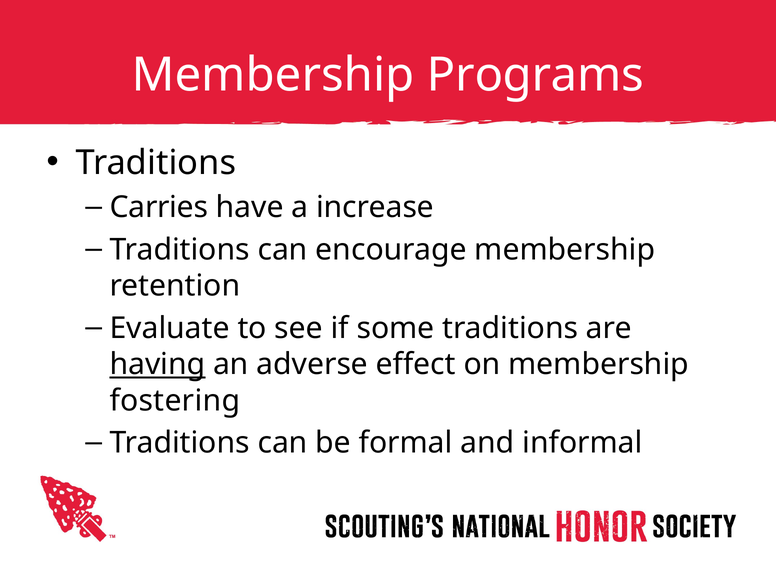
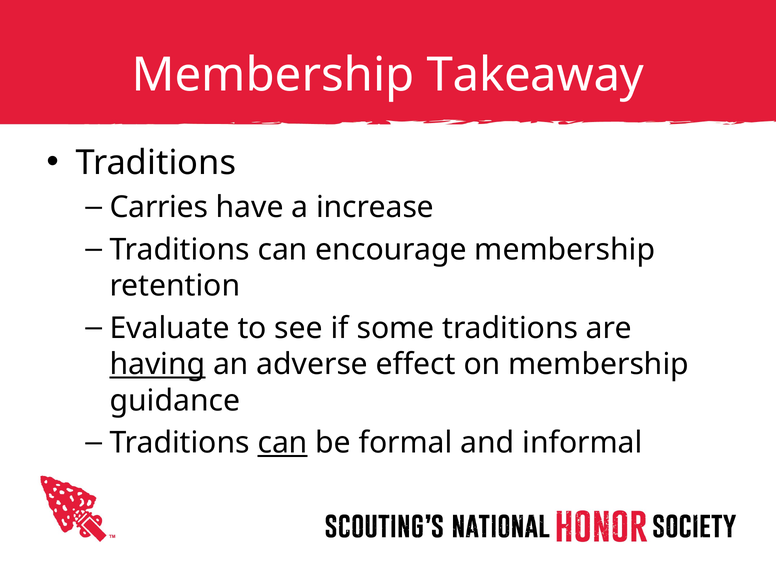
Programs: Programs -> Takeaway
fostering: fostering -> guidance
can at (283, 443) underline: none -> present
